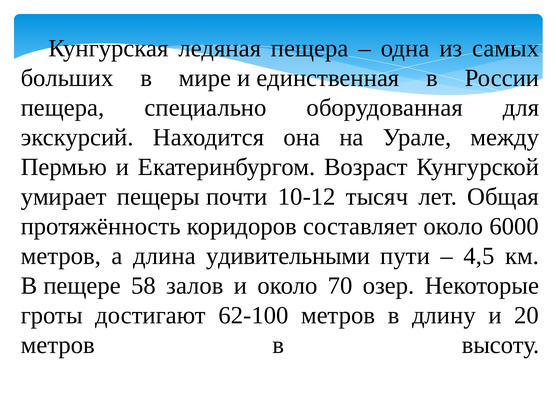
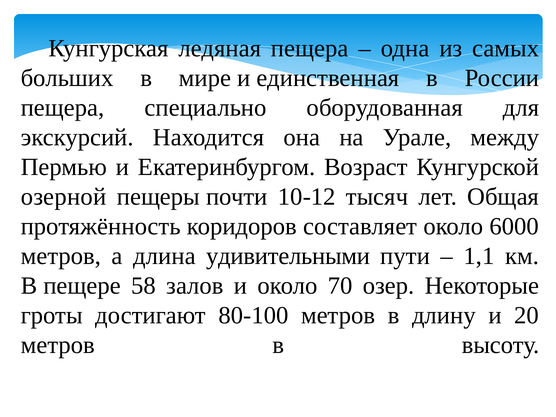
умирает: умирает -> озерной
4,5: 4,5 -> 1,1
62-100: 62-100 -> 80-100
